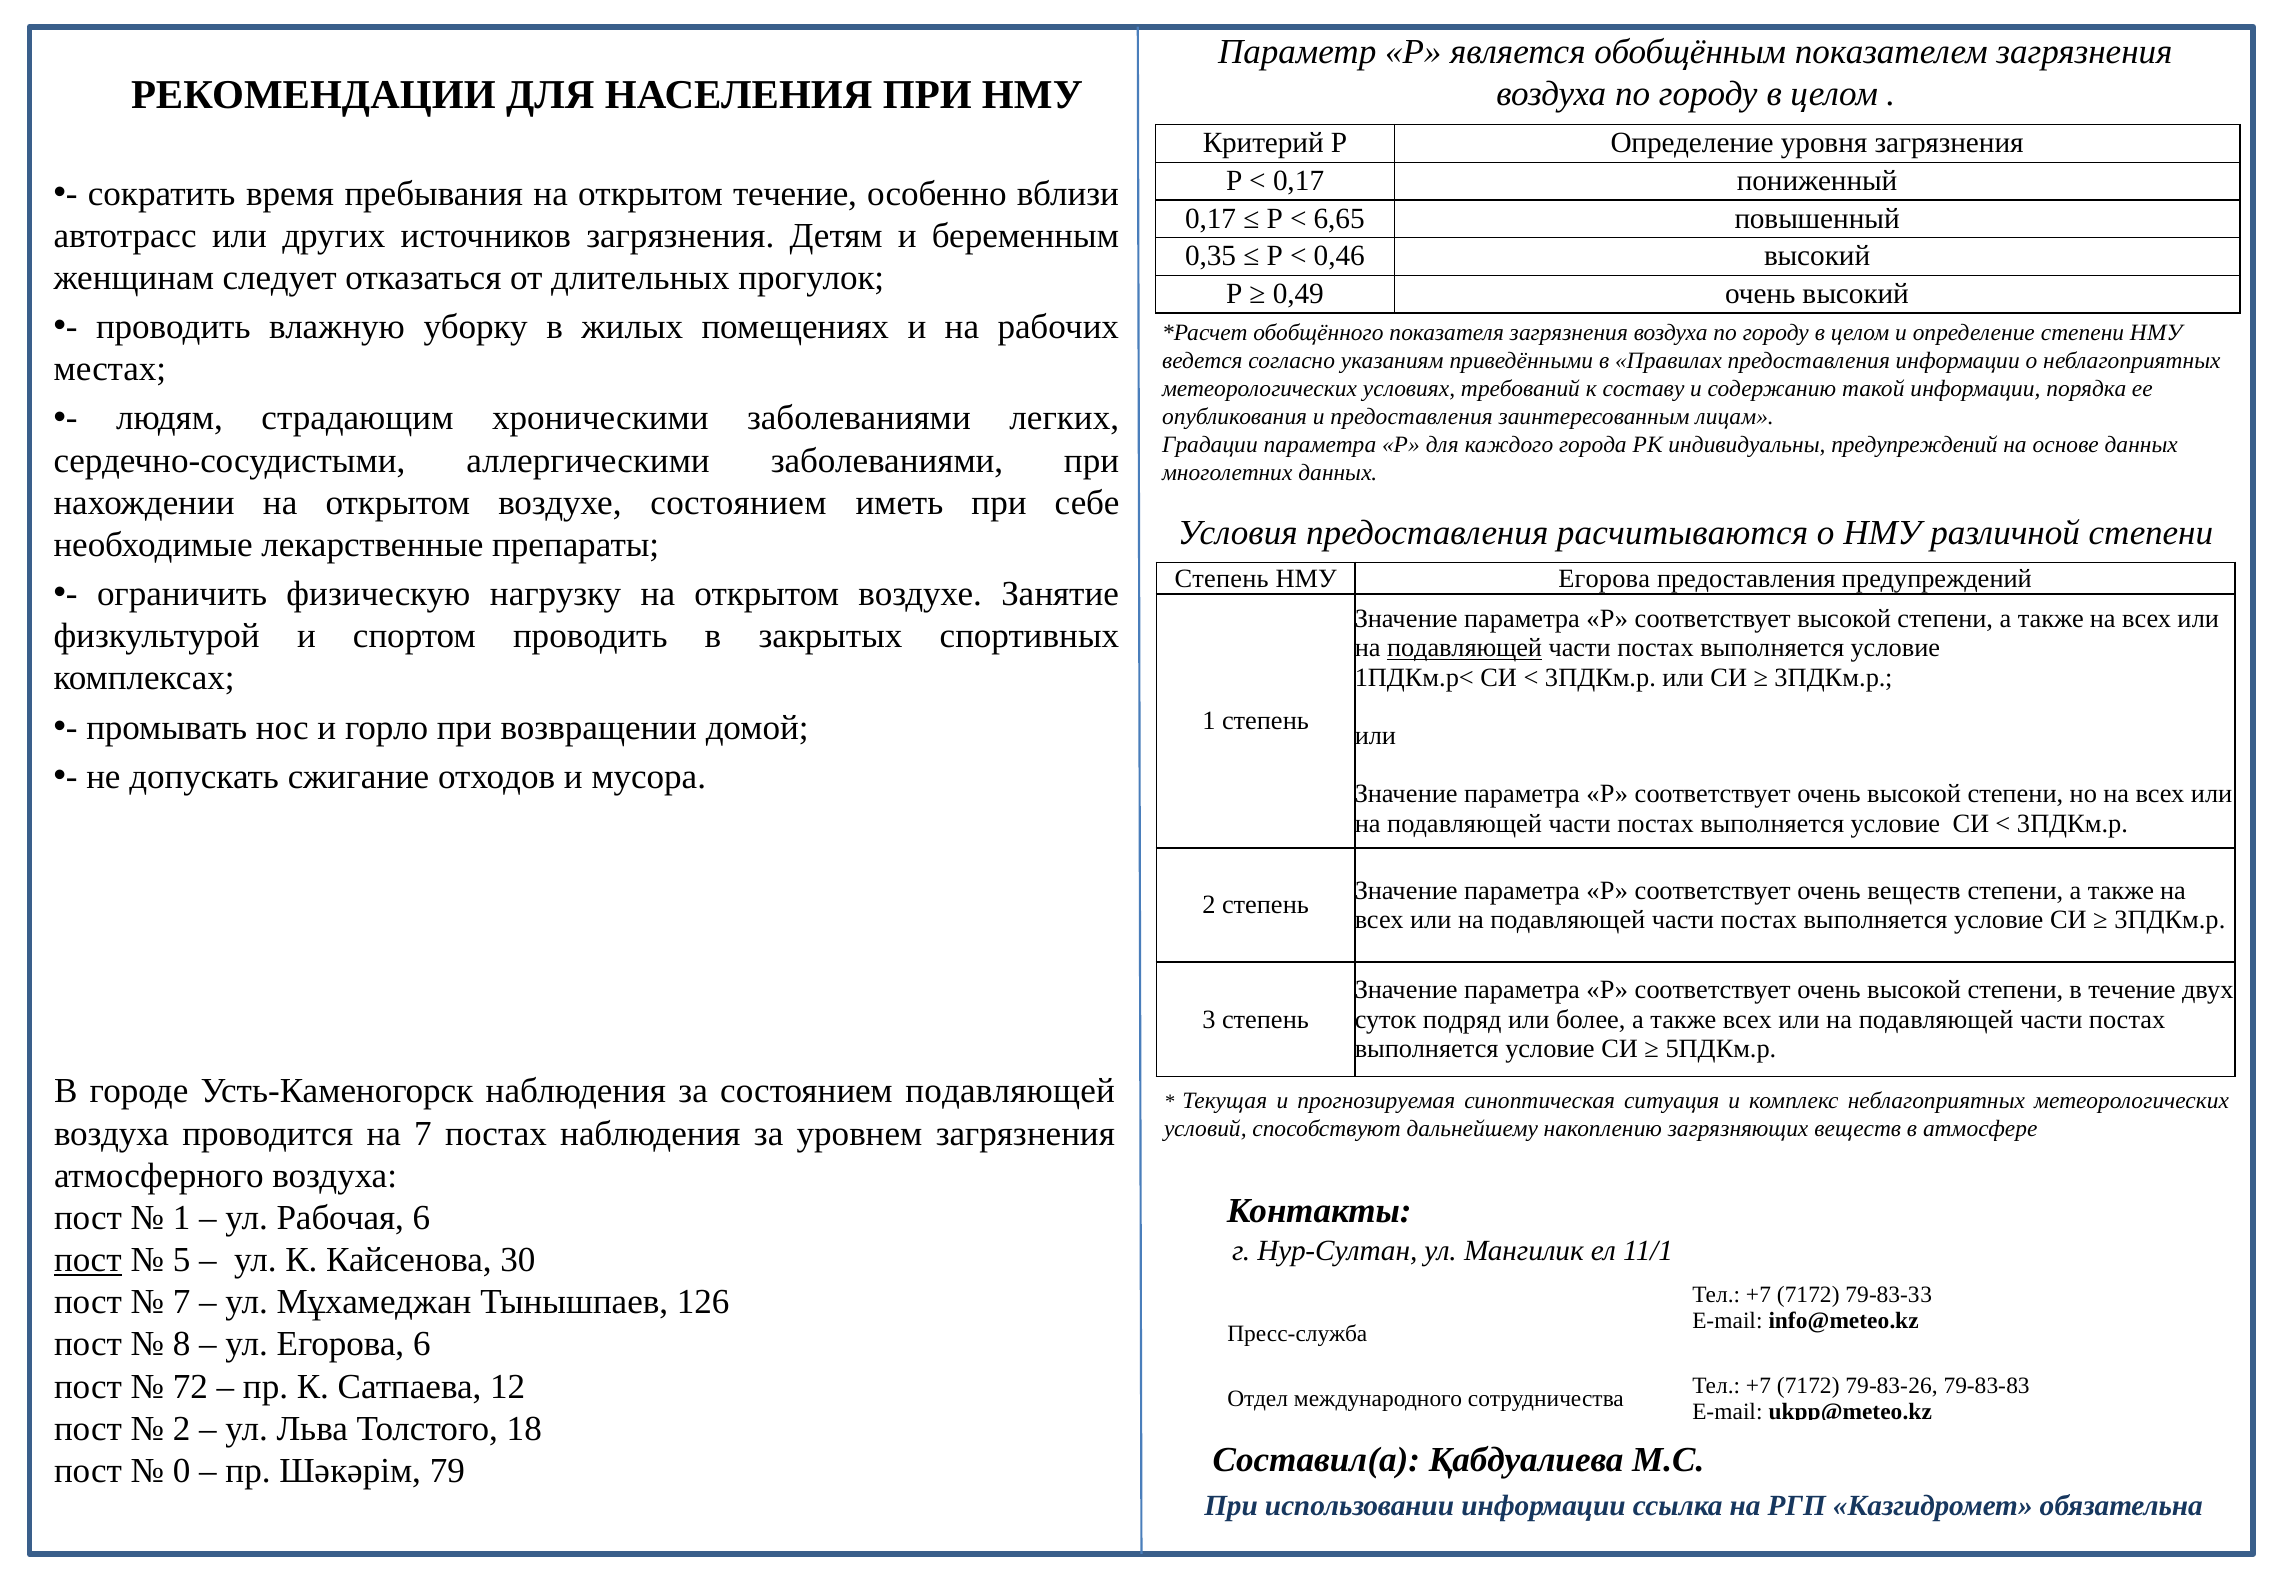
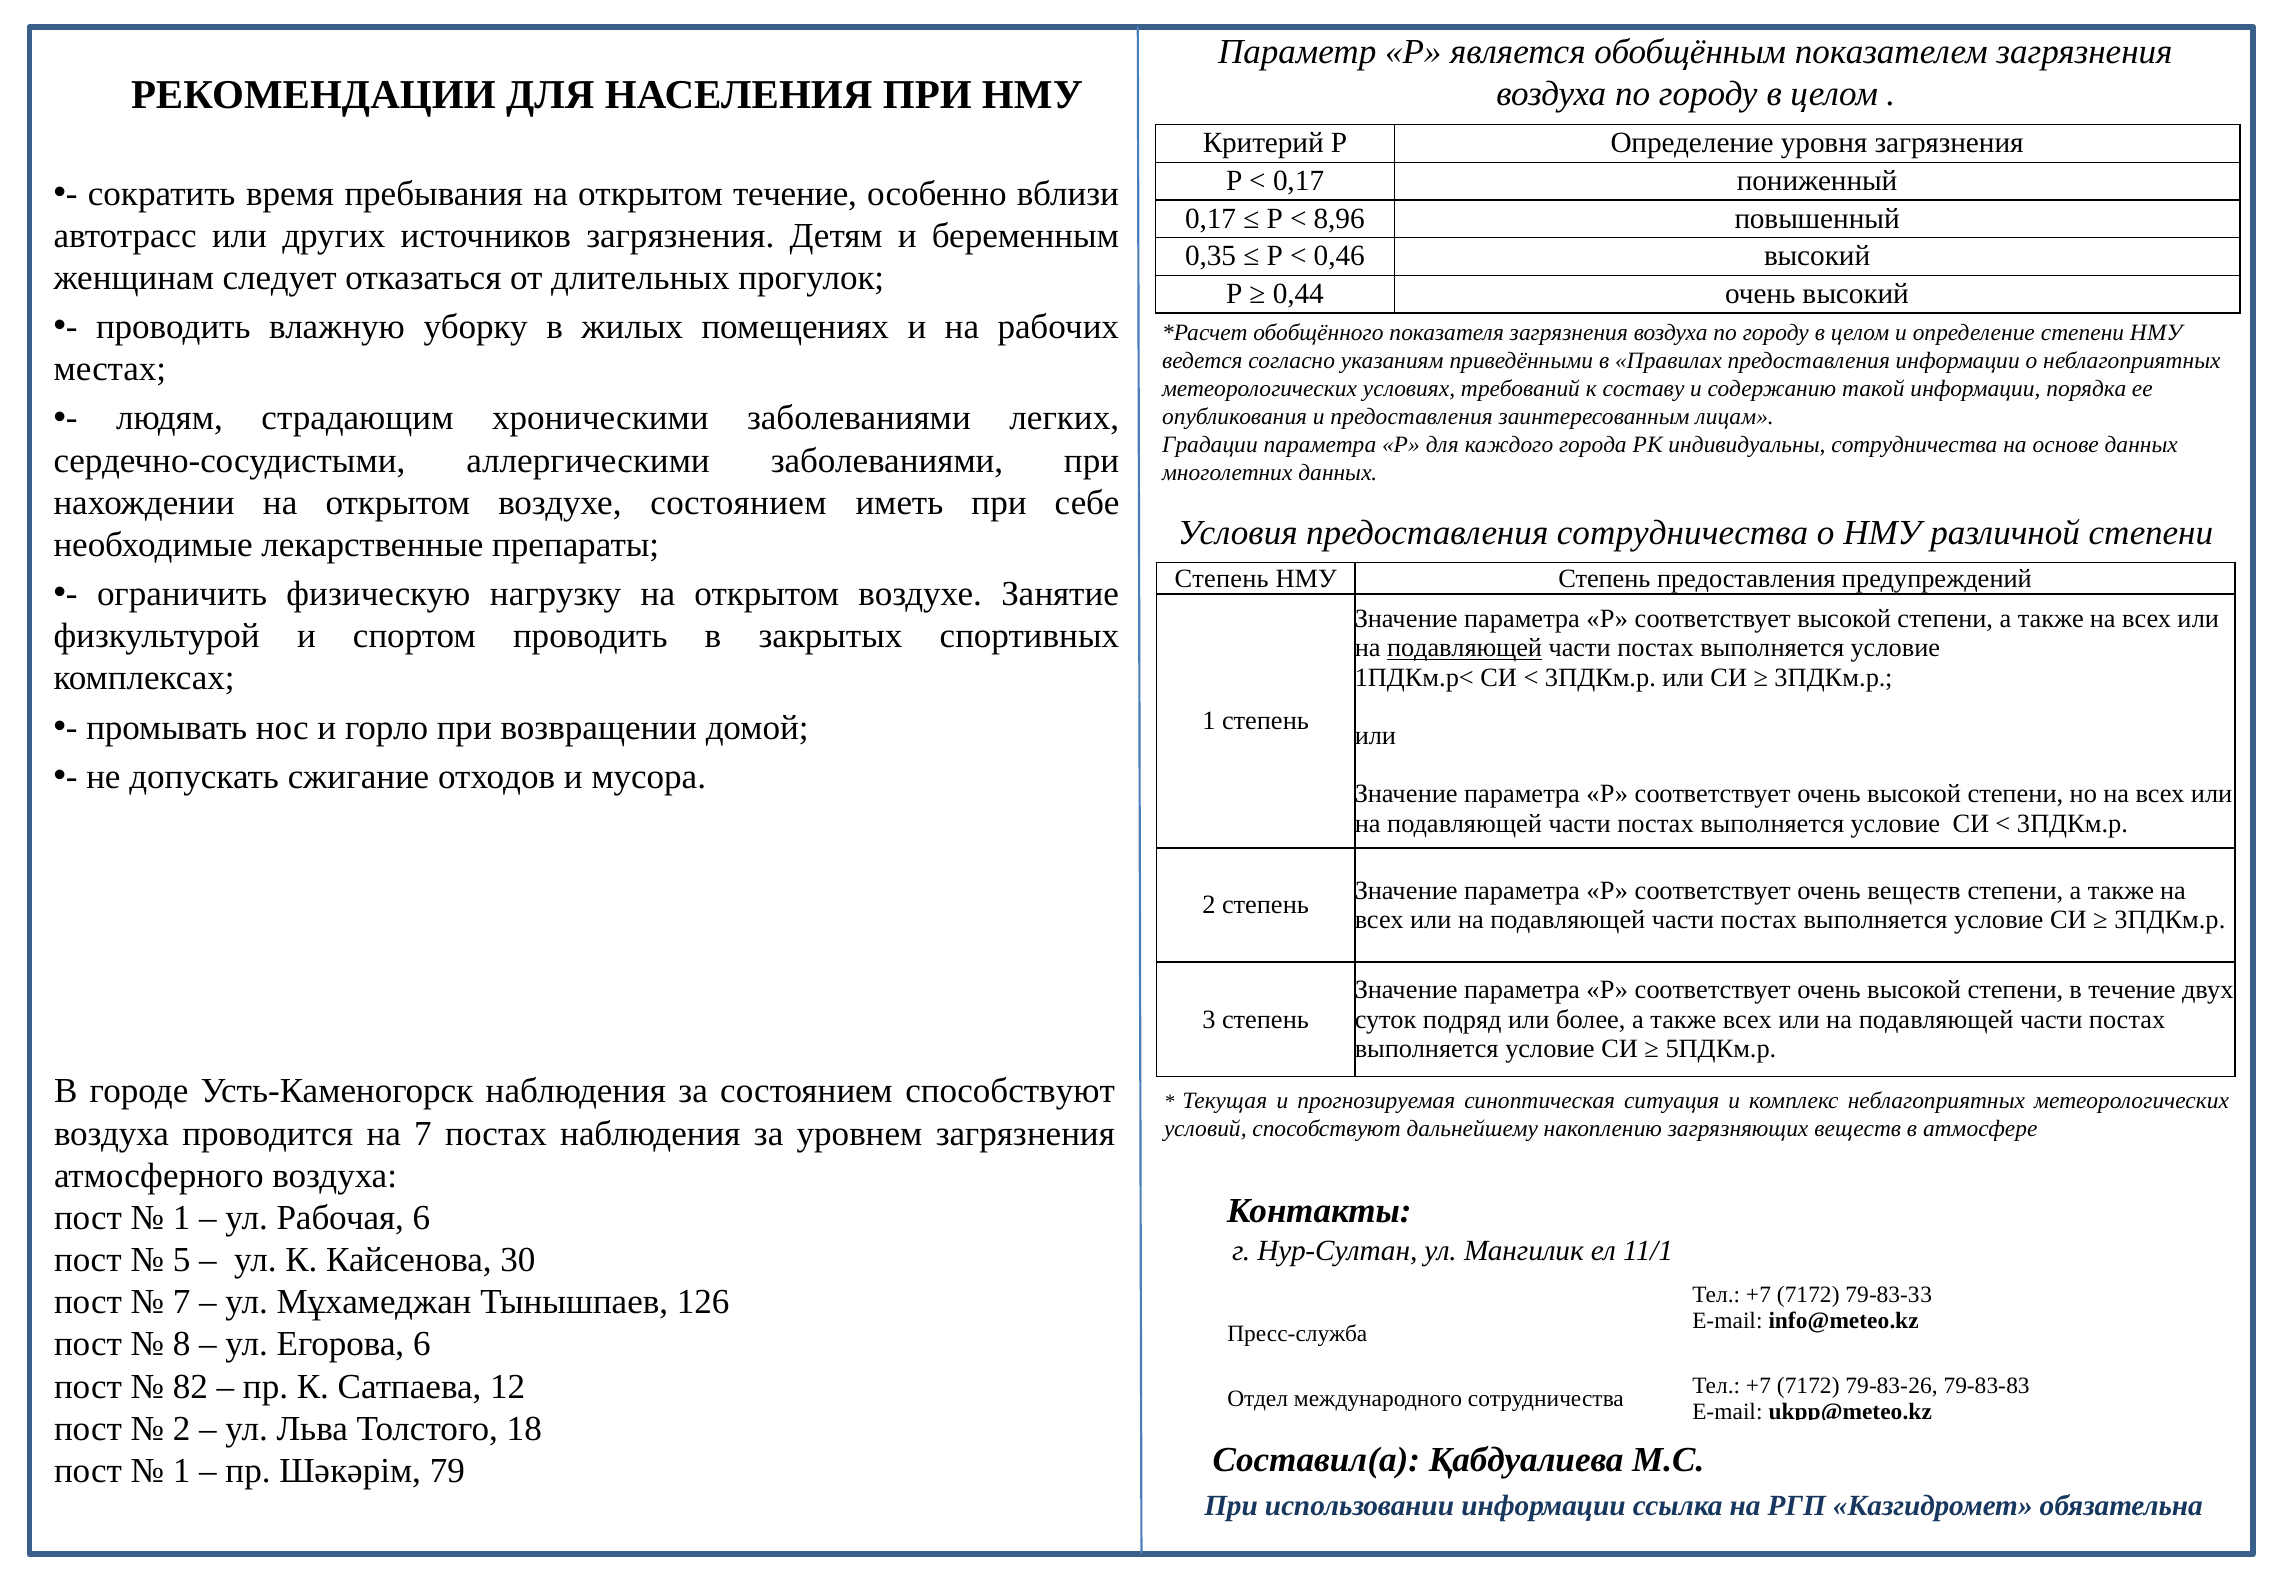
6,65: 6,65 -> 8,96
0,49: 0,49 -> 0,44
индивидуальны предупреждений: предупреждений -> сотрудничества
предоставления расчитываются: расчитываются -> сотрудничества
НМУ Егорова: Егорова -> Степень
состоянием подавляющей: подавляющей -> способствуют
пост at (88, 1260) underline: present -> none
72: 72 -> 82
0 at (182, 1470): 0 -> 1
